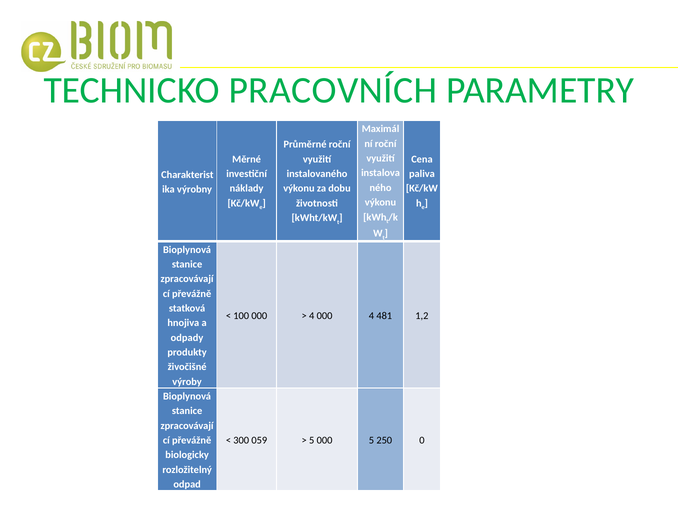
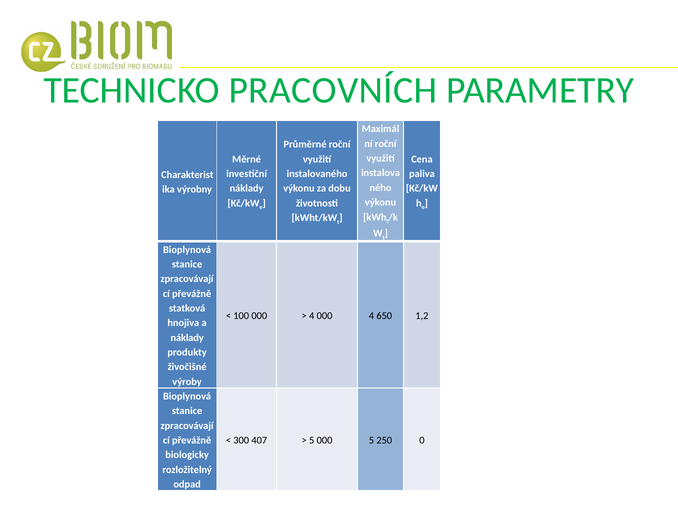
481: 481 -> 650
odpady at (187, 338): odpady -> náklady
059: 059 -> 407
